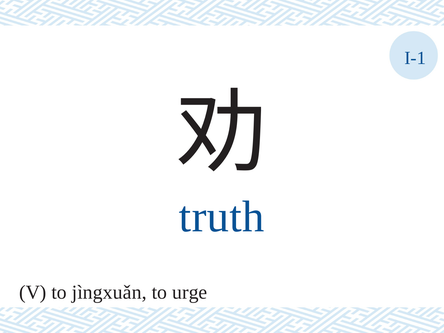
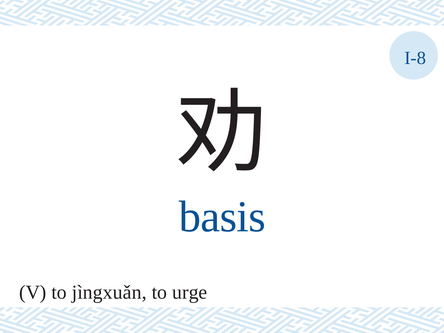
I-1: I-1 -> I-8
truth: truth -> basis
